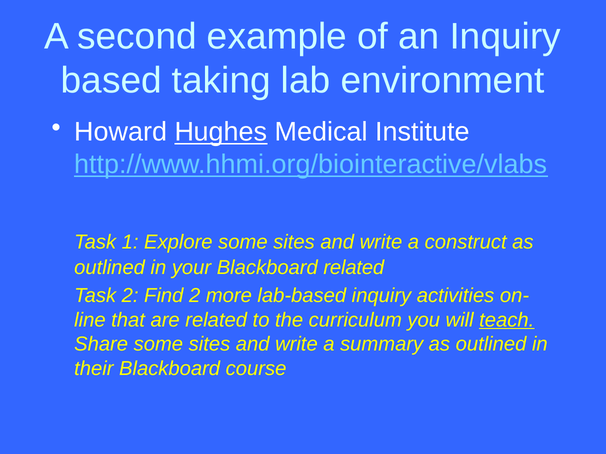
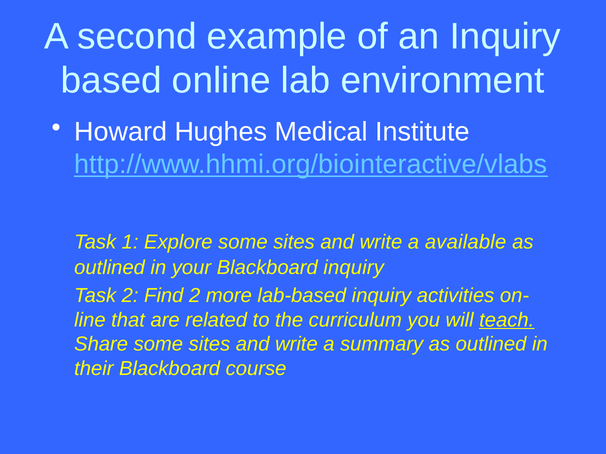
taking: taking -> online
Hughes underline: present -> none
construct: construct -> available
Blackboard related: related -> inquiry
